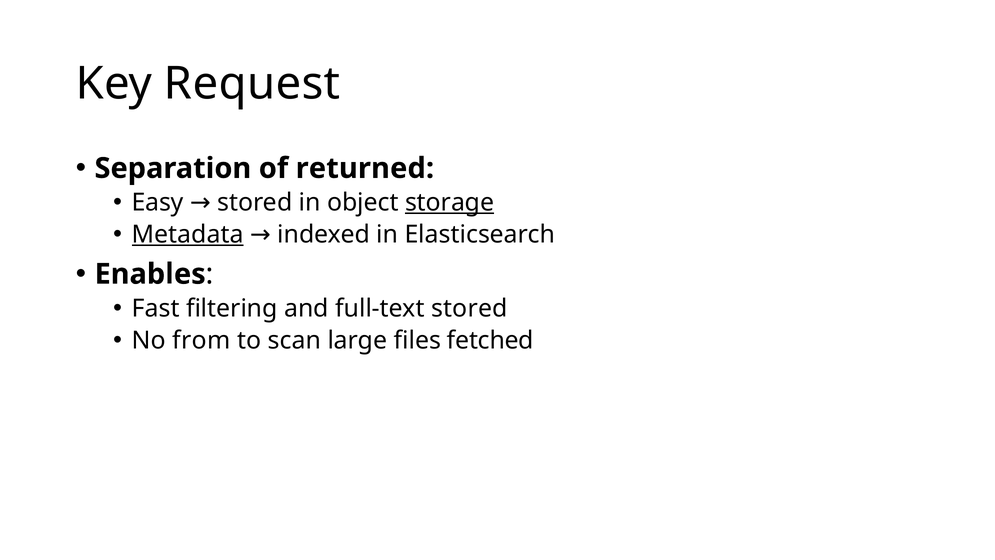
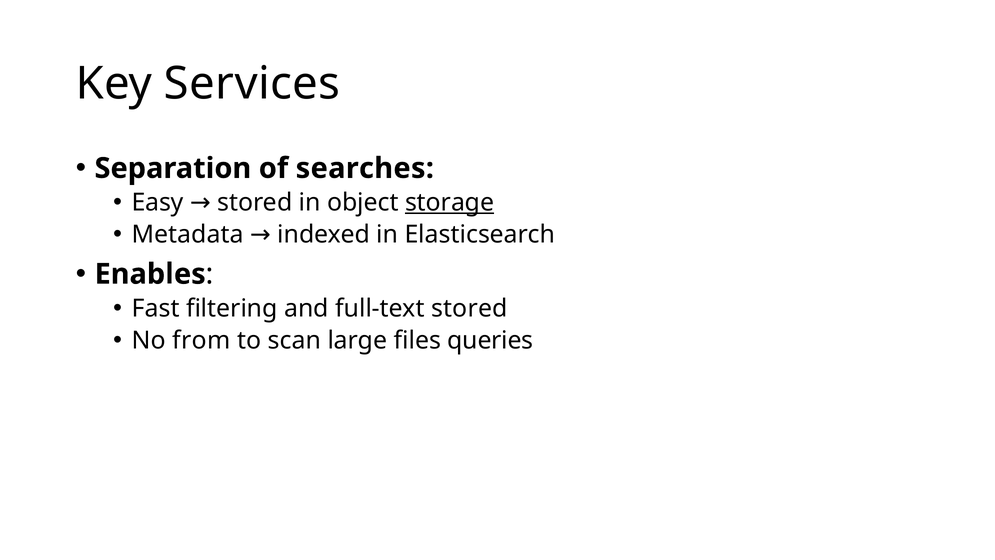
Request: Request -> Services
returned: returned -> searches
Metadata underline: present -> none
fetched: fetched -> queries
